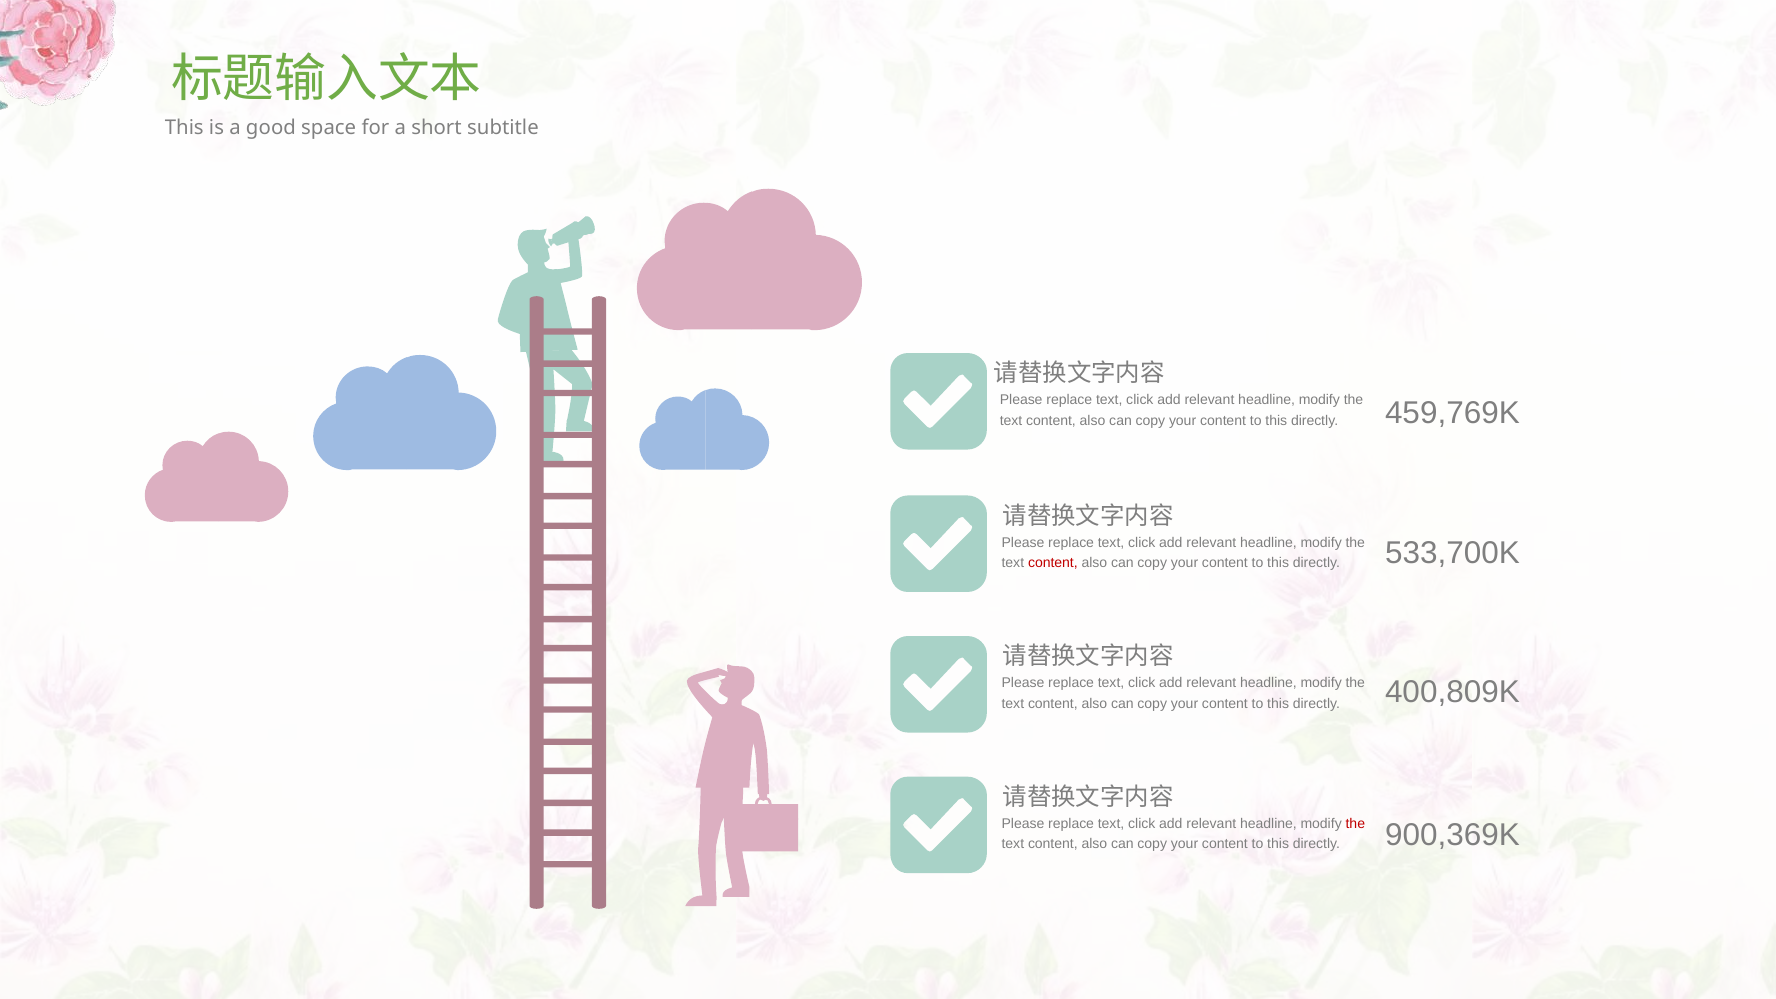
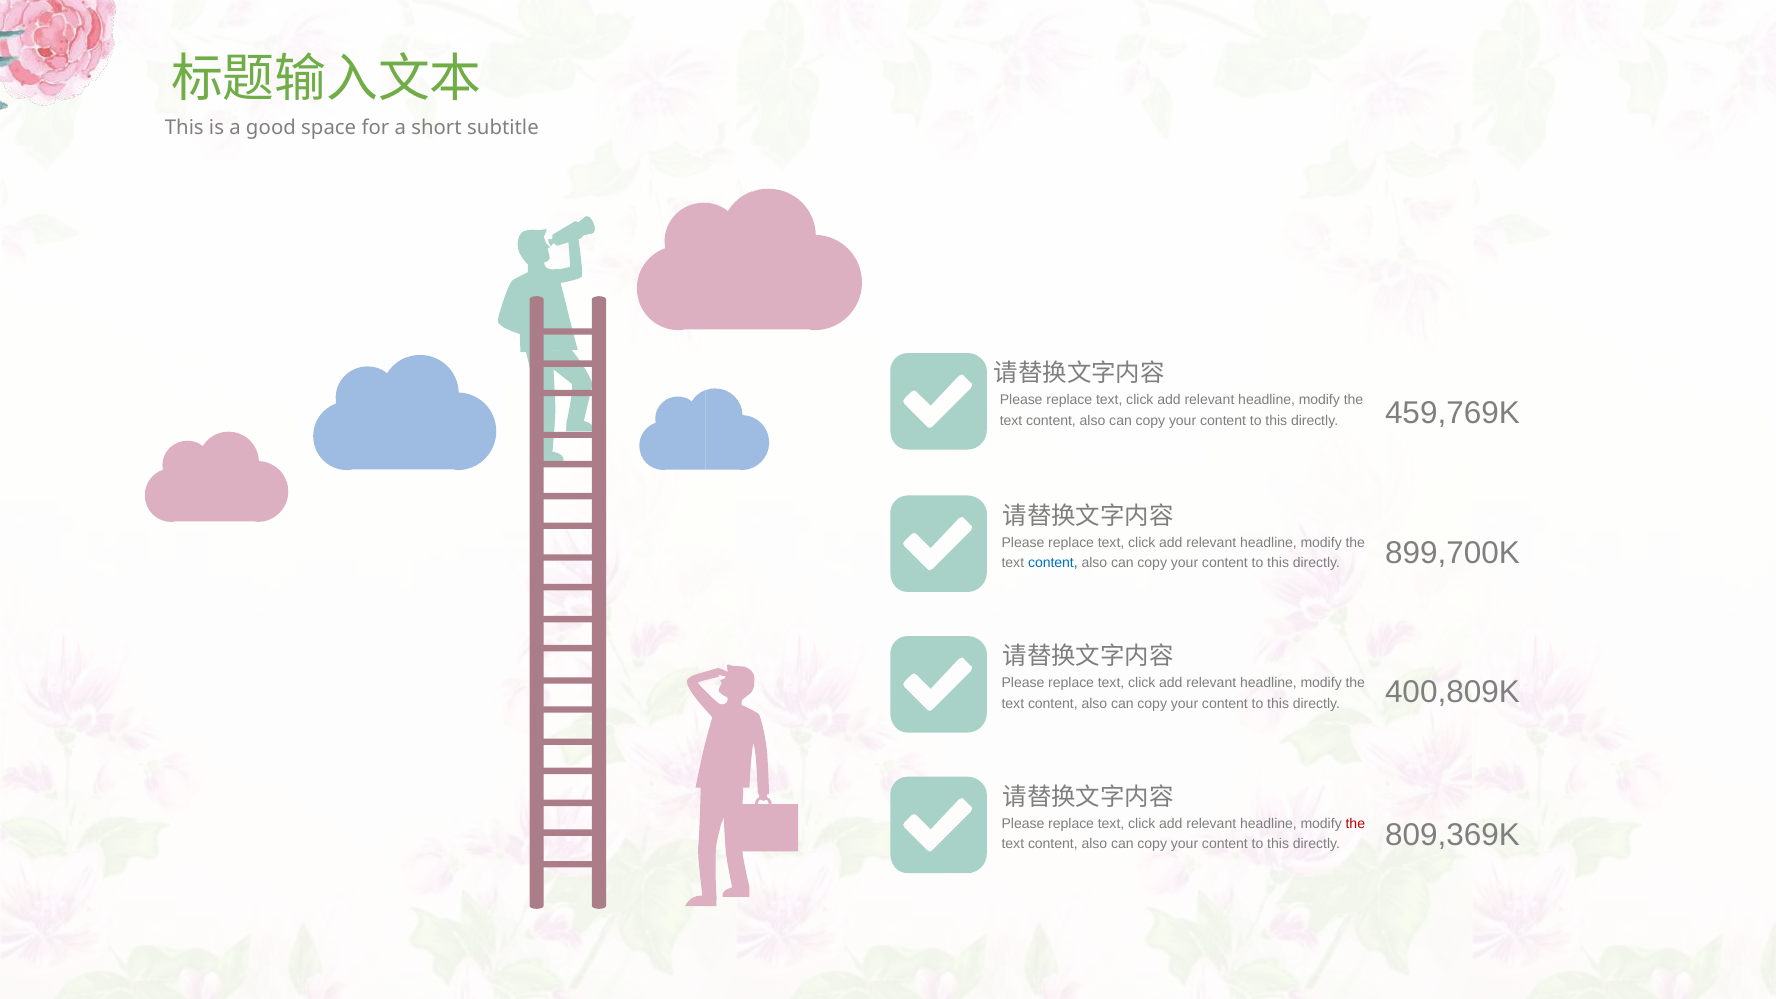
533,700K: 533,700K -> 899,700K
content at (1053, 563) colour: red -> blue
900,369K: 900,369K -> 809,369K
